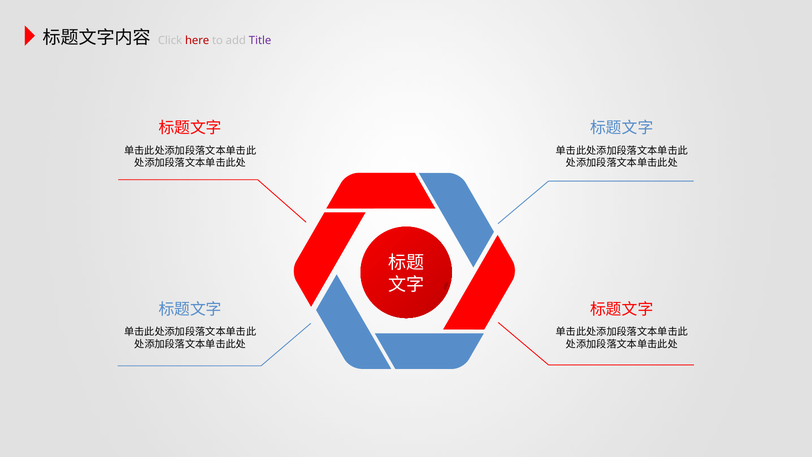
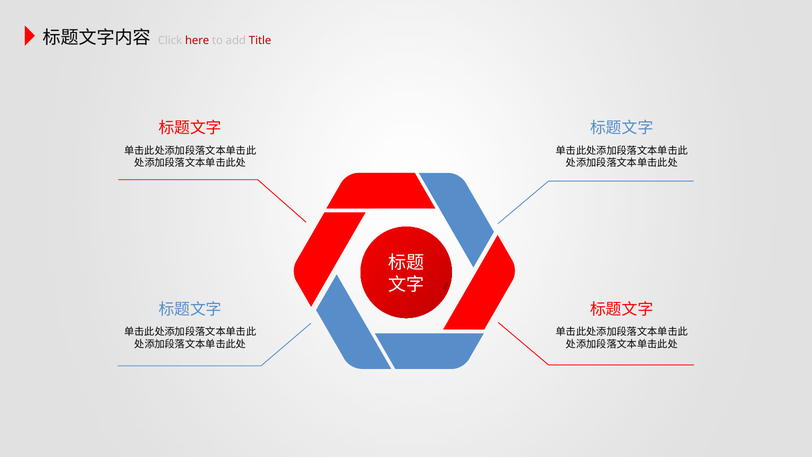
Title colour: purple -> red
